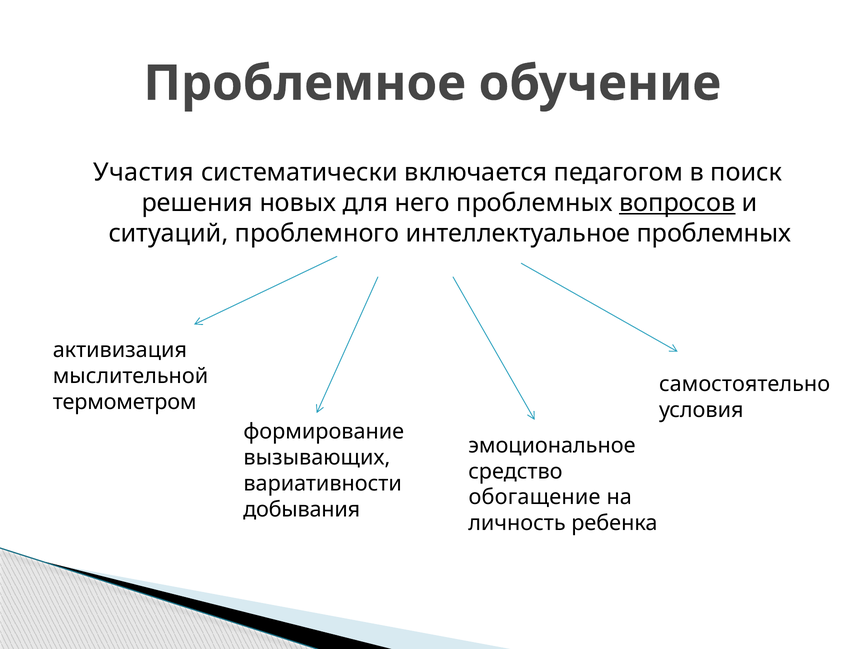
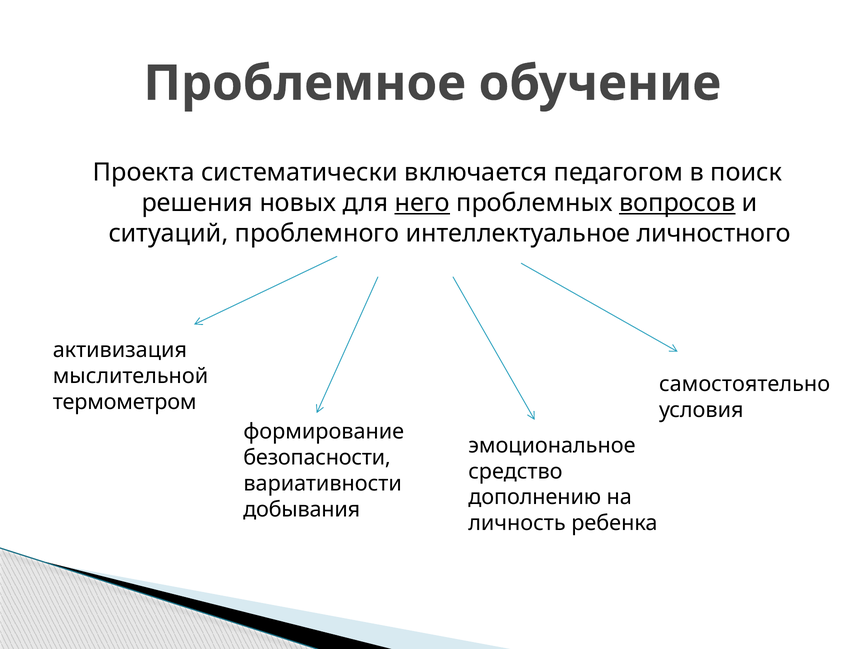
Участия: Участия -> Проекта
него underline: none -> present
интеллектуальное проблемных: проблемных -> личностного
вызывающих: вызывающих -> безопасности
обогащение: обогащение -> дополнению
